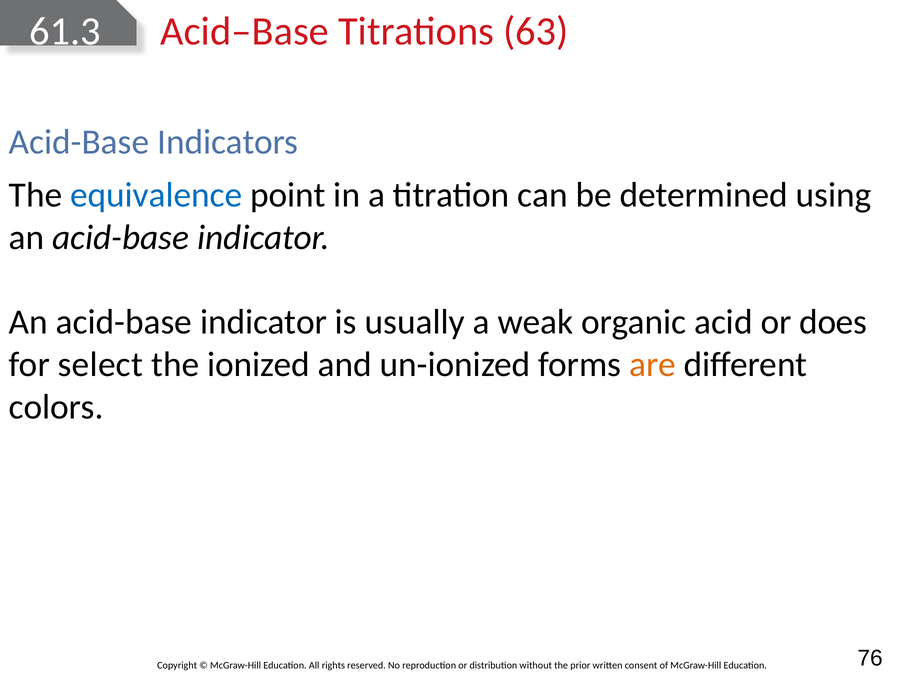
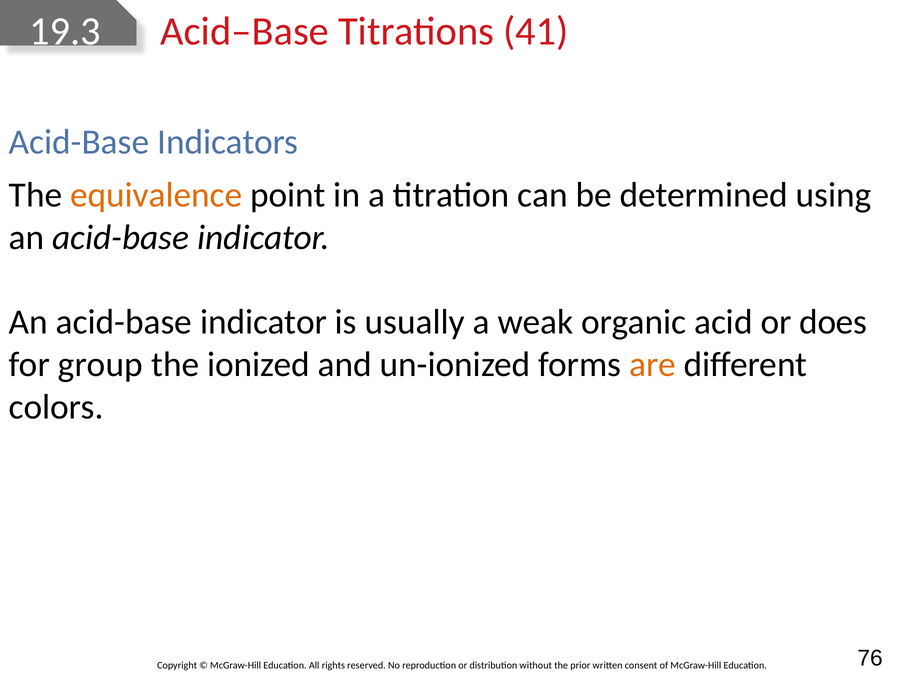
61.3: 61.3 -> 19.3
63: 63 -> 41
equivalence colour: blue -> orange
select: select -> group
